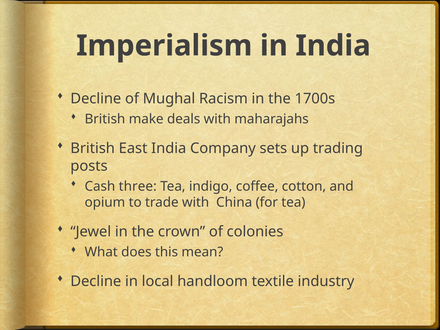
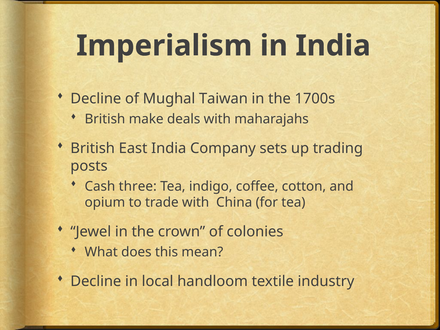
Racism: Racism -> Taiwan
